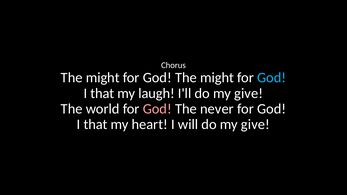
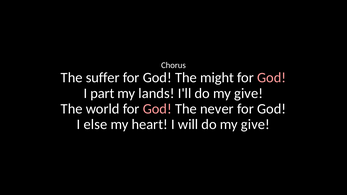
might at (103, 78): might -> suffer
God at (272, 78) colour: light blue -> pink
that at (102, 93): that -> part
laugh: laugh -> lands
that at (96, 125): that -> else
